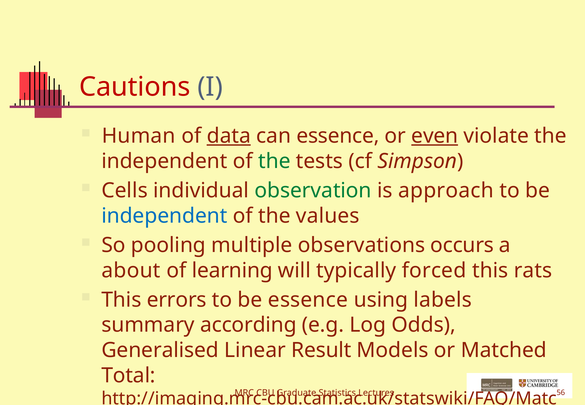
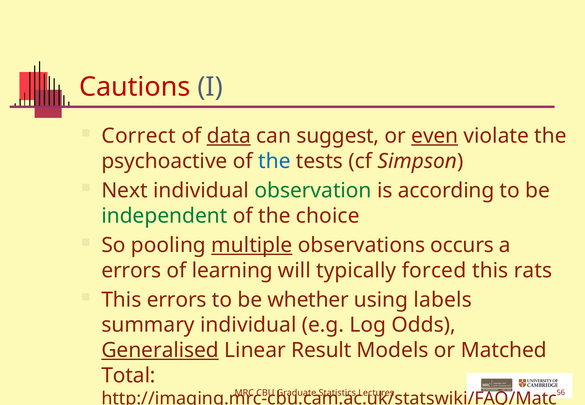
Human: Human -> Correct
can essence: essence -> suggest
independent at (164, 161): independent -> psychoactive
the at (274, 161) colour: green -> blue
Cells: Cells -> Next
approach: approach -> according
independent at (164, 216) colour: blue -> green
values: values -> choice
multiple underline: none -> present
about at (131, 271): about -> errors
be essence: essence -> whether
summary according: according -> individual
Generalised underline: none -> present
